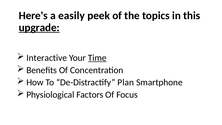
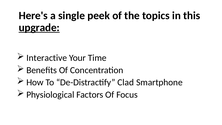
easily: easily -> single
Time underline: present -> none
Plan: Plan -> Clad
